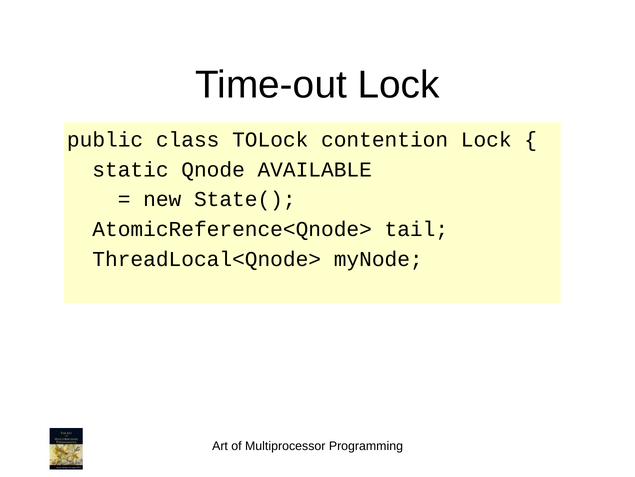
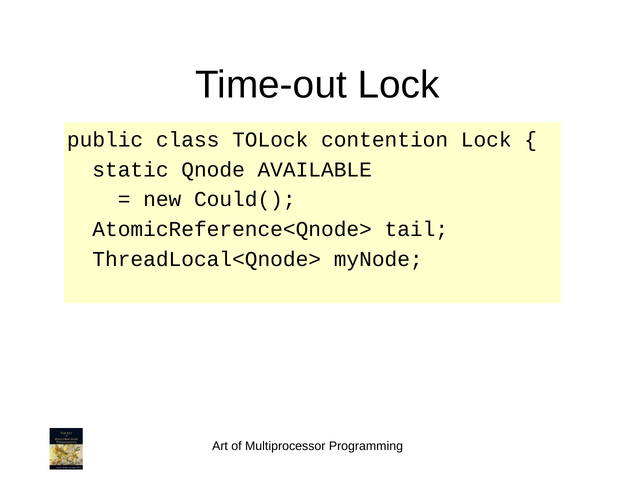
State(: State( -> Could(
